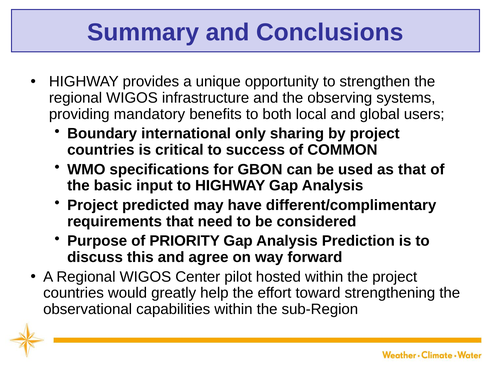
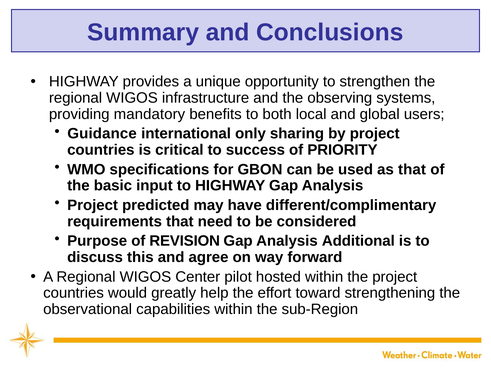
Boundary: Boundary -> Guidance
COMMON: COMMON -> PRIORITY
PRIORITY: PRIORITY -> REVISION
Prediction: Prediction -> Additional
